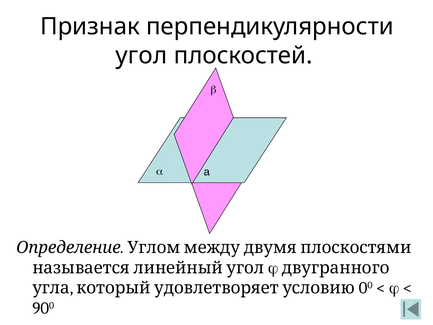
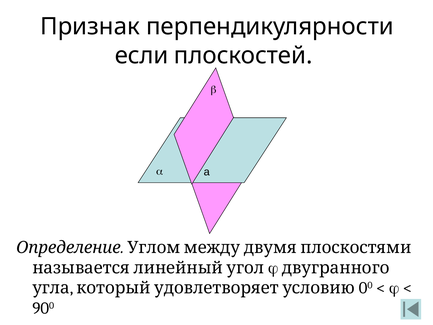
угол: угол -> если
